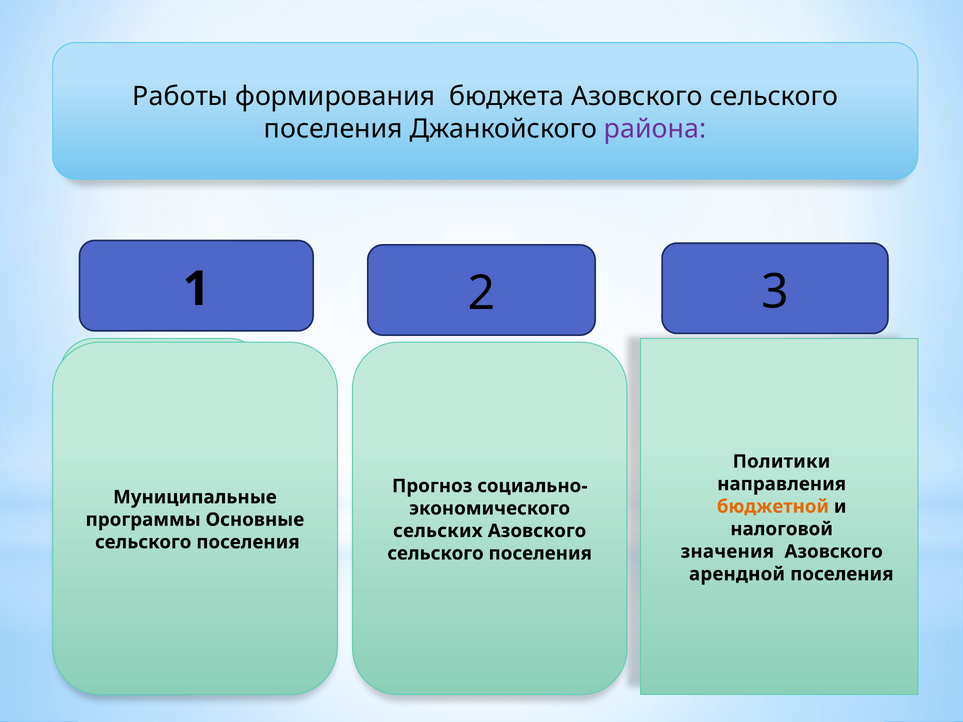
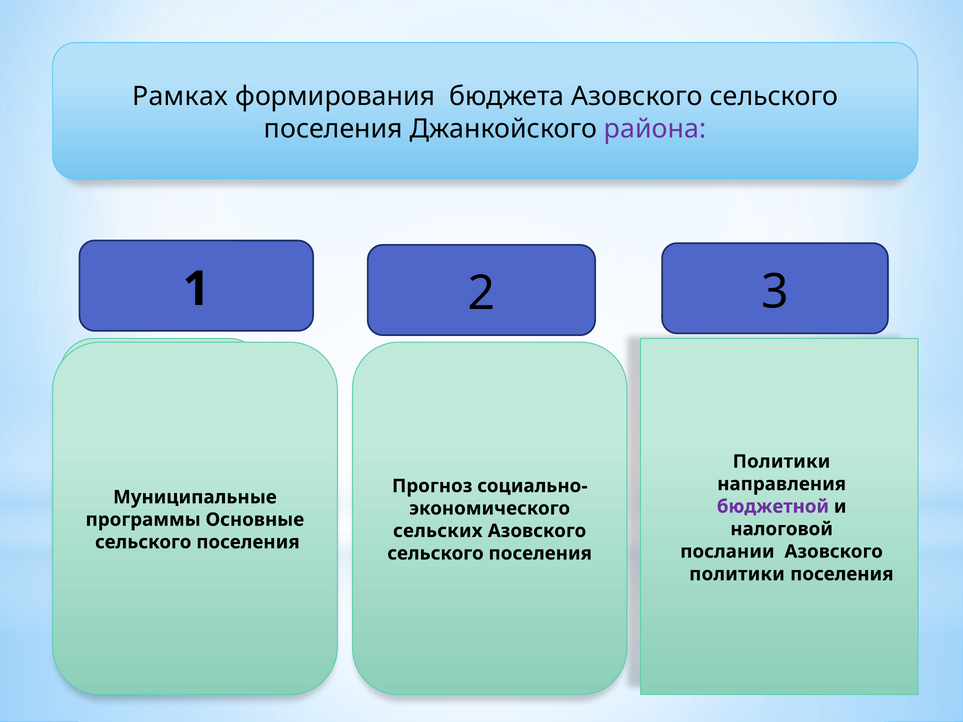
Работы: Работы -> Рамках
бюджетной colour: orange -> purple
значения at (727, 552): значения -> послании
арендной at (737, 574): арендной -> политики
